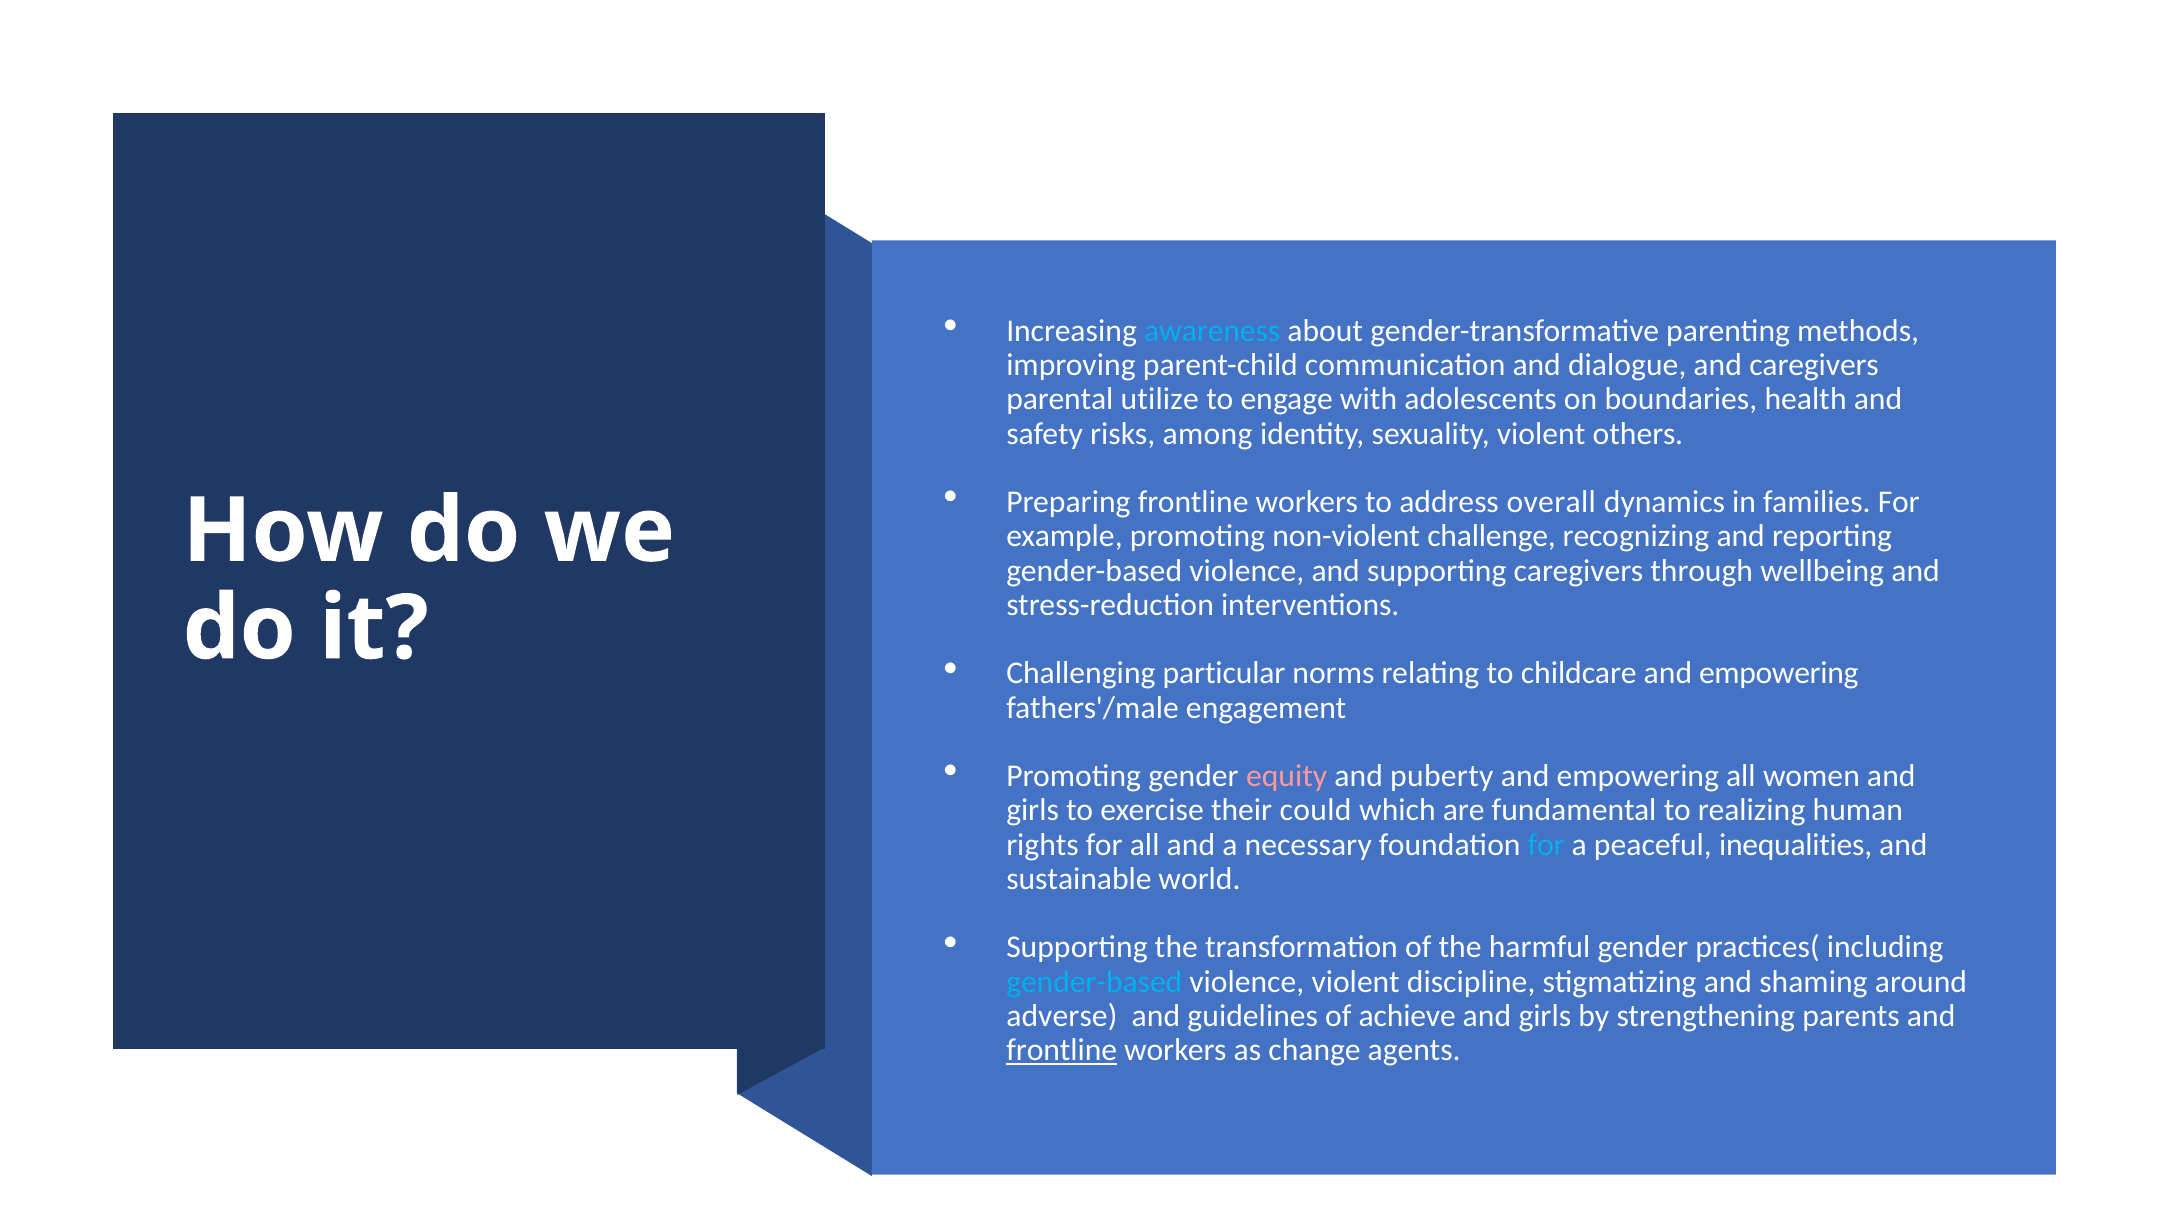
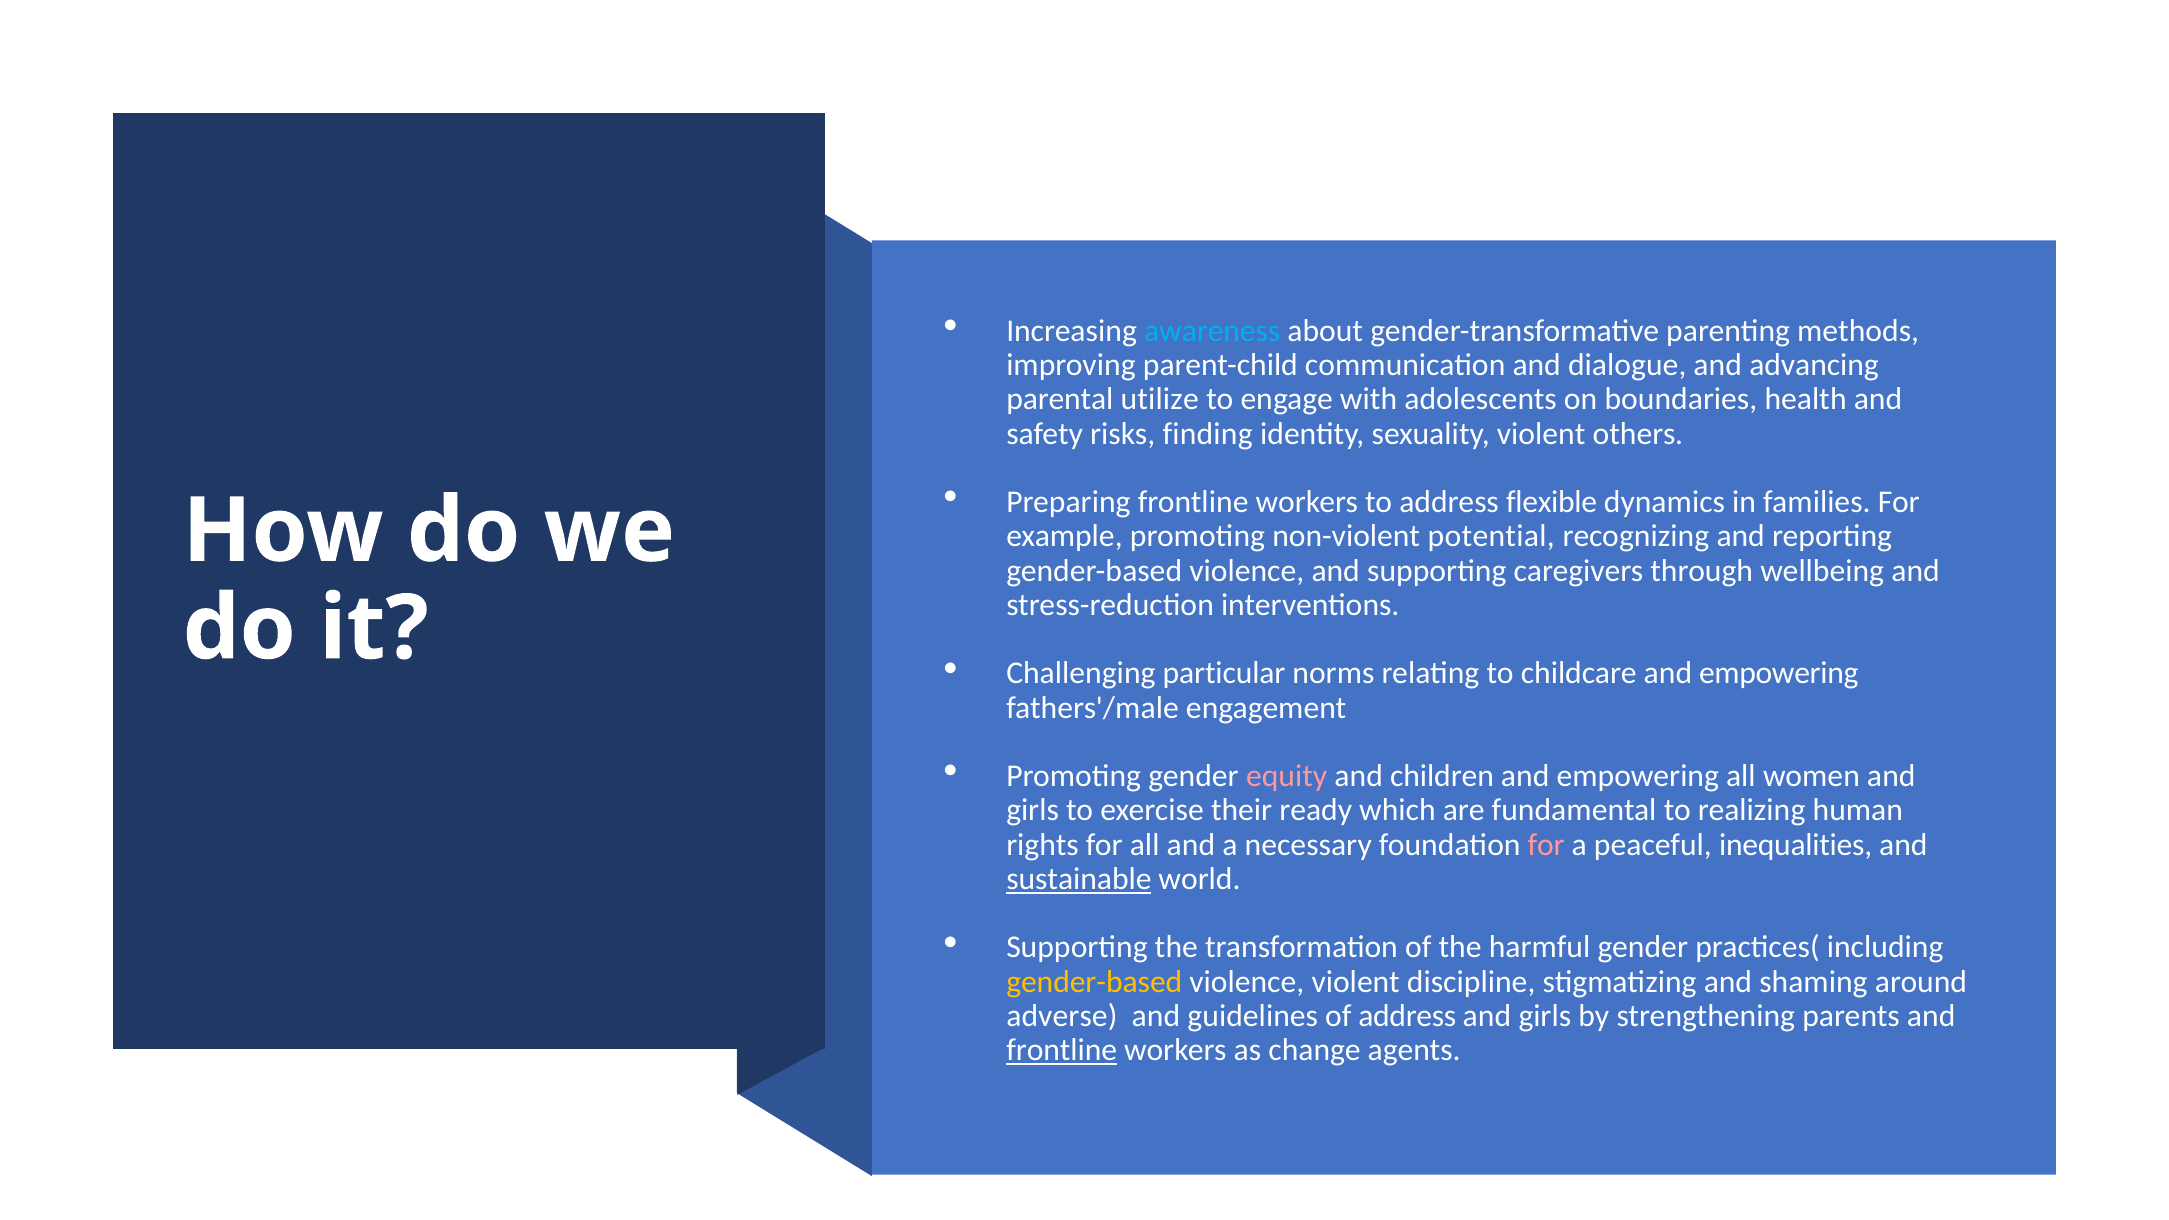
and caregivers: caregivers -> advancing
among: among -> finding
overall: overall -> flexible
challenge: challenge -> potential
puberty: puberty -> children
could: could -> ready
for at (1546, 845) colour: light blue -> pink
sustainable underline: none -> present
gender-based at (1094, 982) colour: light blue -> yellow
of achieve: achieve -> address
